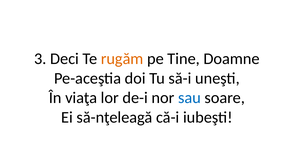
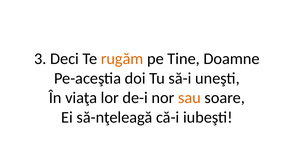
sau colour: blue -> orange
